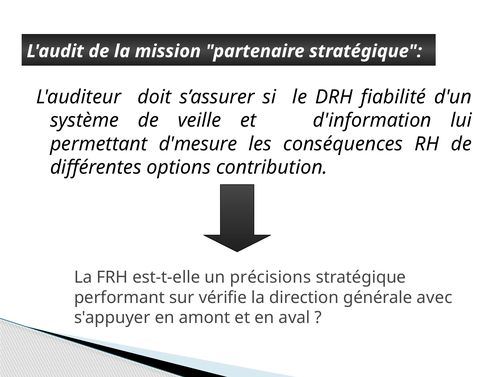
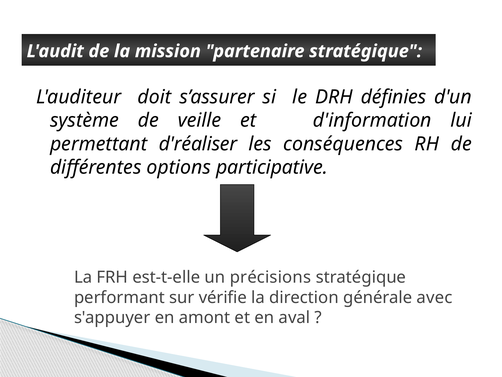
fiabilité: fiabilité -> définies
d'mesure: d'mesure -> d'réaliser
contribution: contribution -> participative
